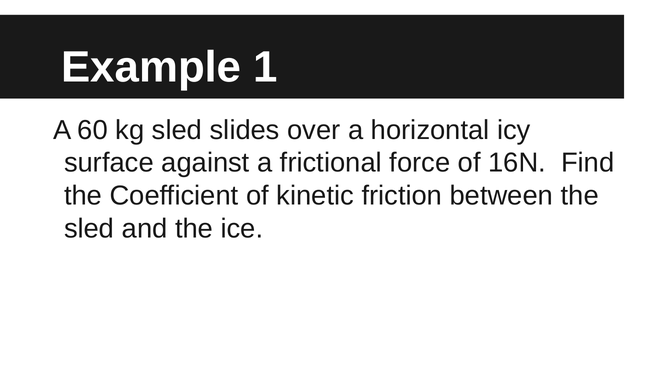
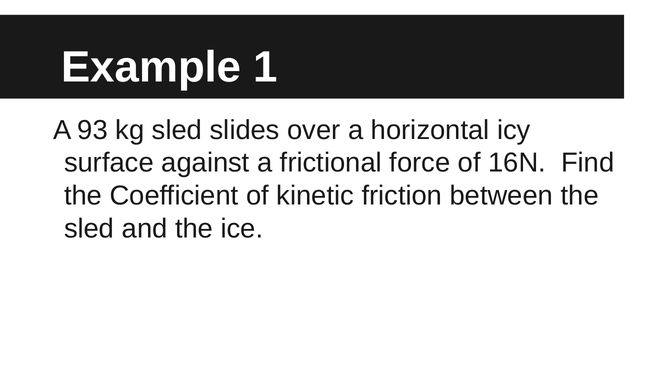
60: 60 -> 93
